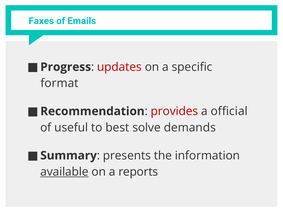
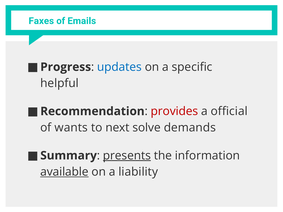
updates colour: red -> blue
format: format -> helpful
useful: useful -> wants
best: best -> next
presents underline: none -> present
reports: reports -> liability
